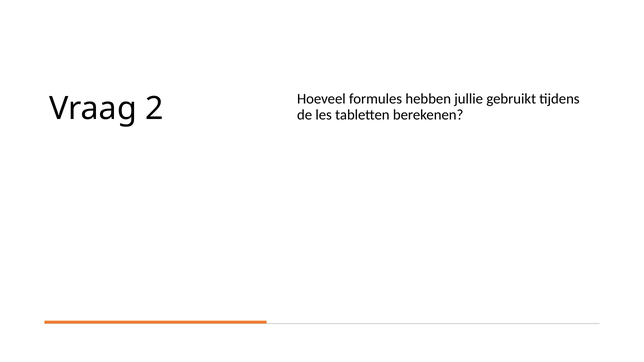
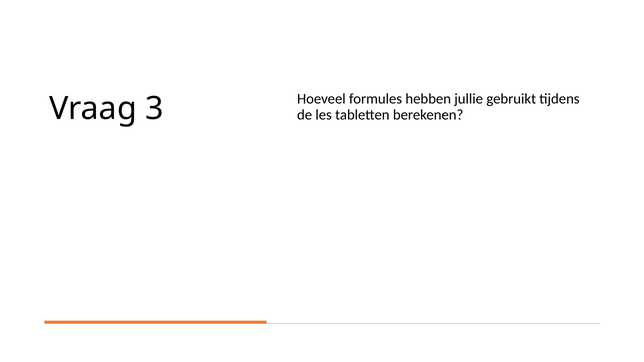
2: 2 -> 3
